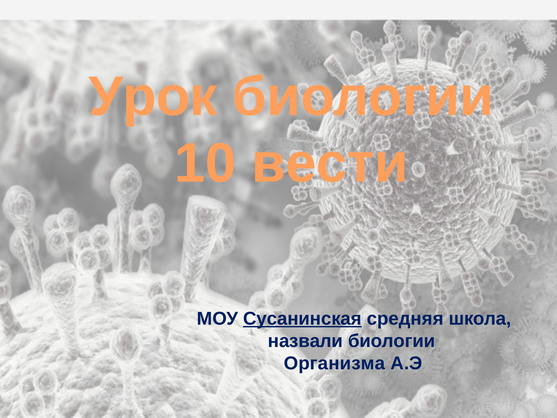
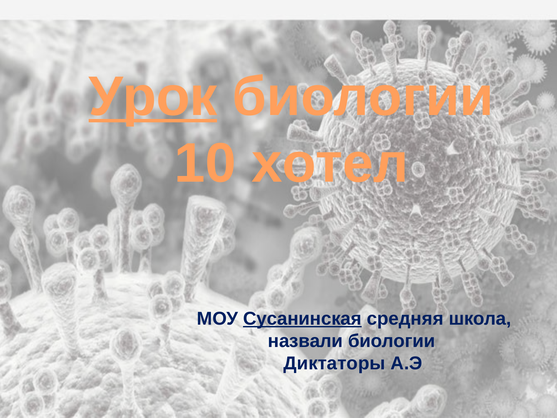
Урок underline: none -> present
вести: вести -> хотел
Организма: Организма -> Диктаторы
